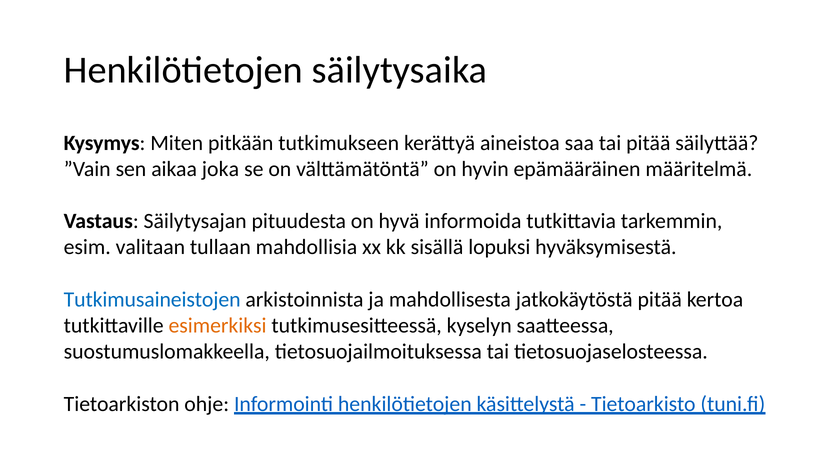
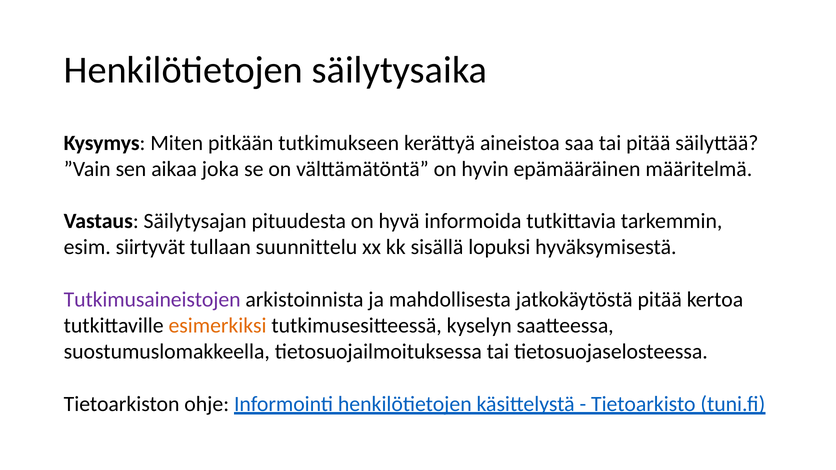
valitaan: valitaan -> siirtyvät
mahdollisia: mahdollisia -> suunnittelu
Tutkimusaineistojen colour: blue -> purple
